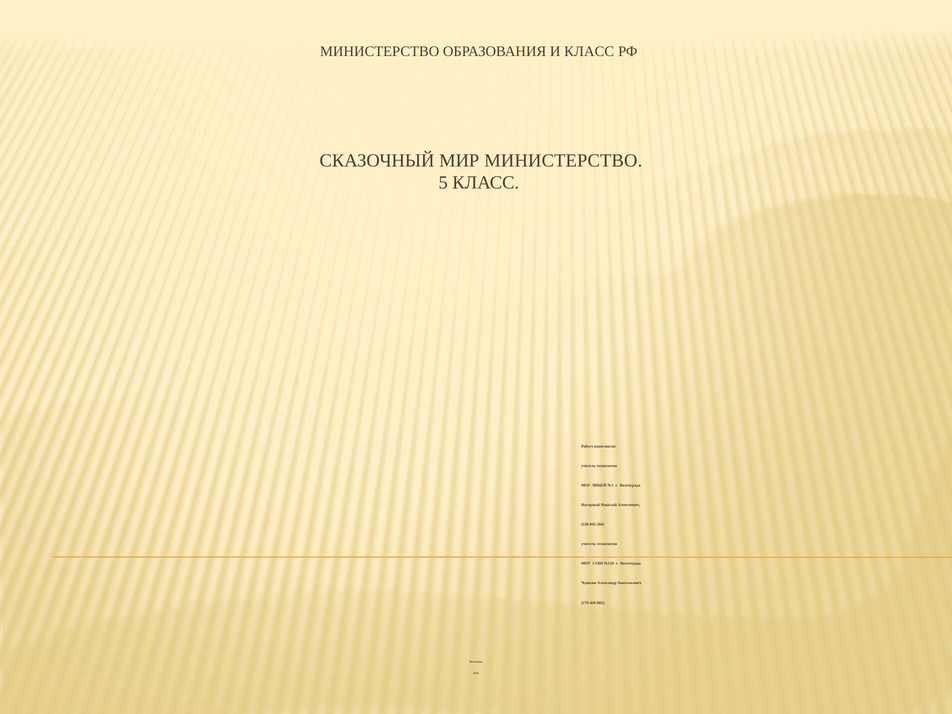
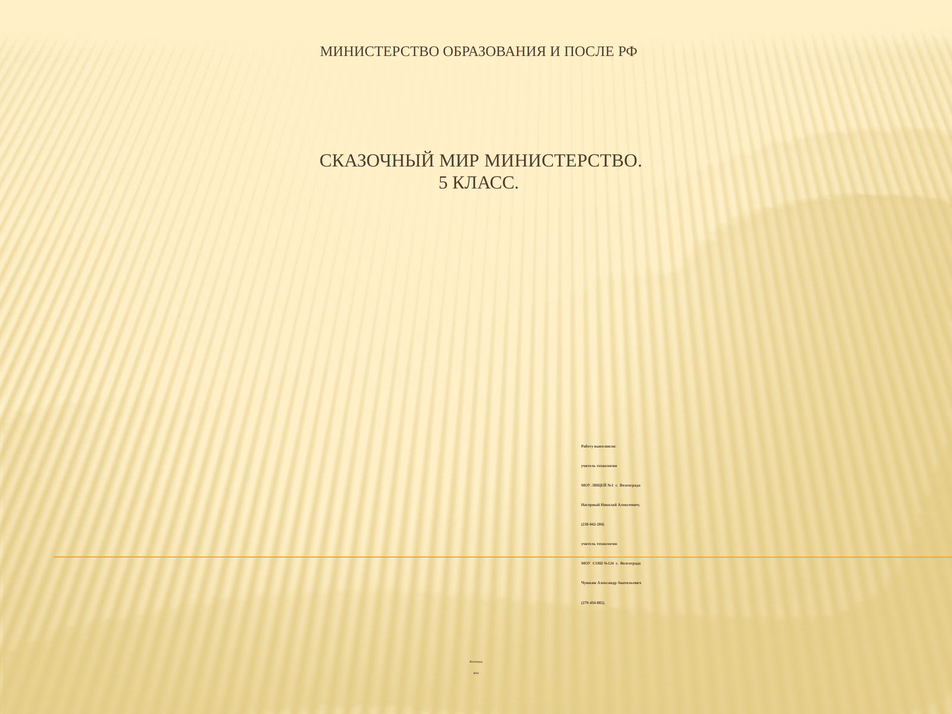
И КЛАСС: КЛАСС -> ПОСЛЕ
